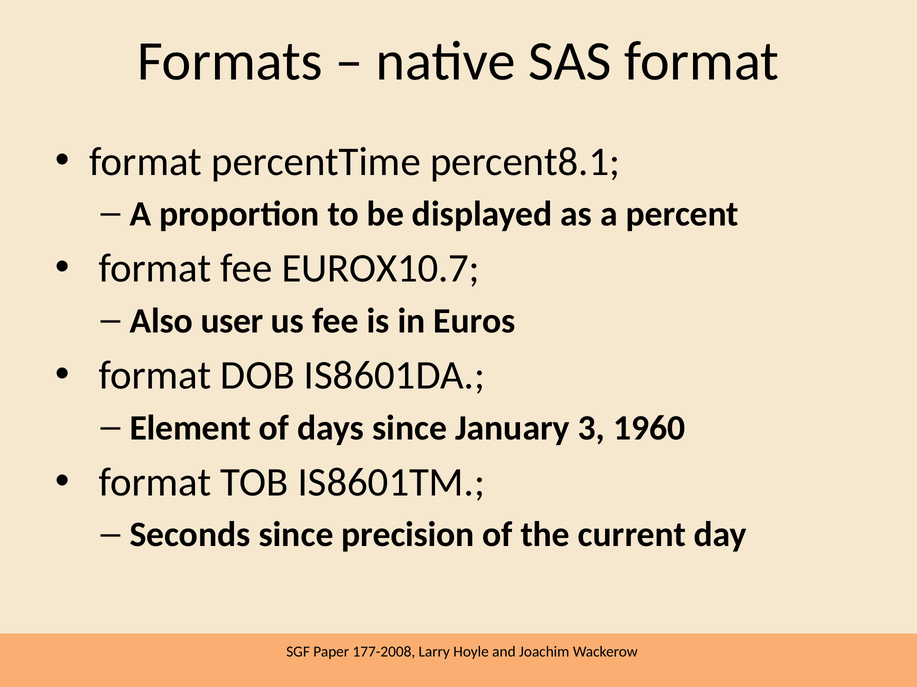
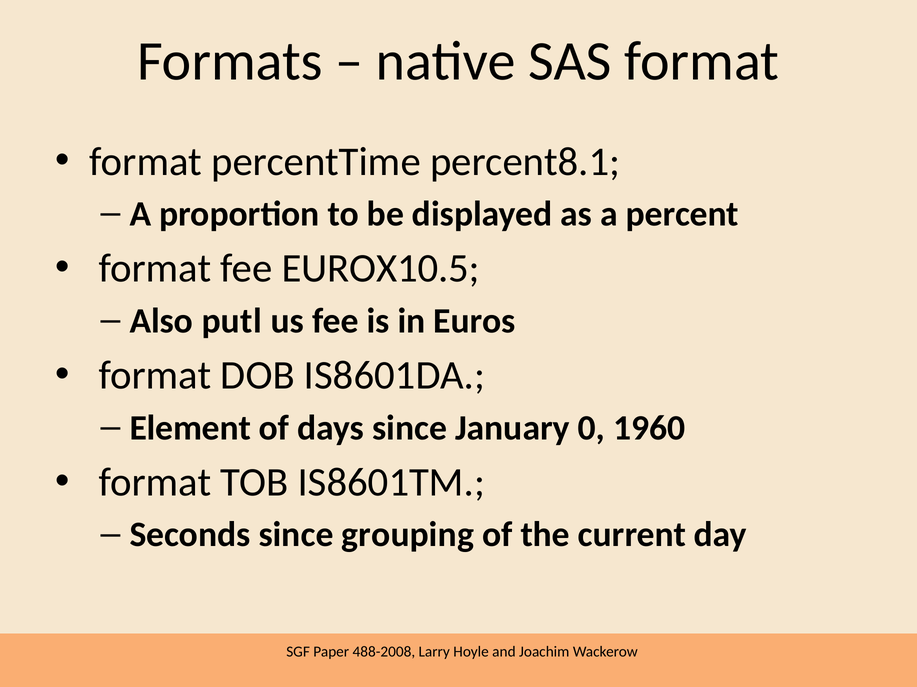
EUROX10.7: EUROX10.7 -> EUROX10.5
user: user -> putl
3: 3 -> 0
precision: precision -> grouping
177-2008: 177-2008 -> 488-2008
